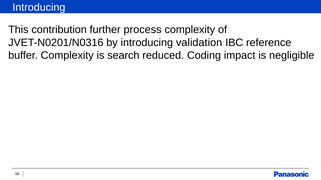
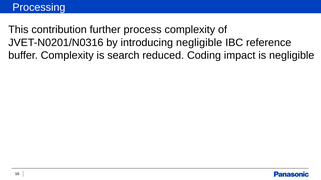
Introducing at (39, 7): Introducing -> Processing
introducing validation: validation -> negligible
